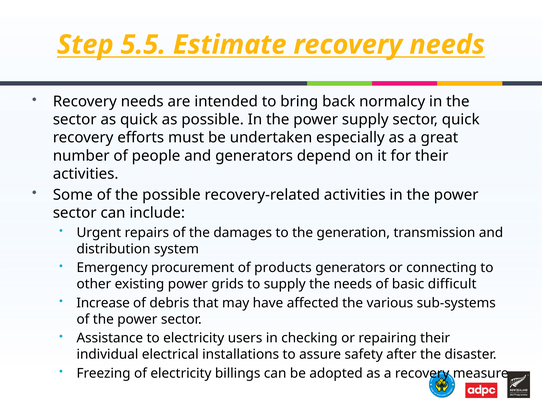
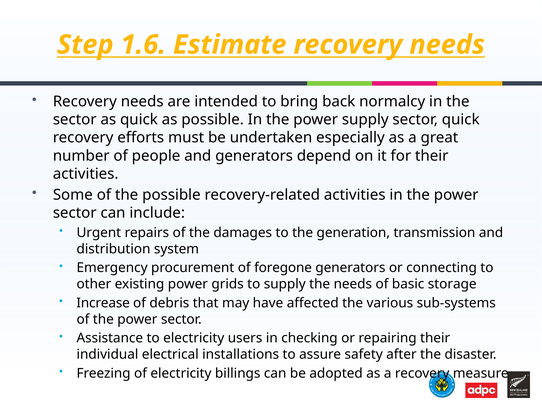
5.5: 5.5 -> 1.6
products: products -> foregone
difficult: difficult -> storage
